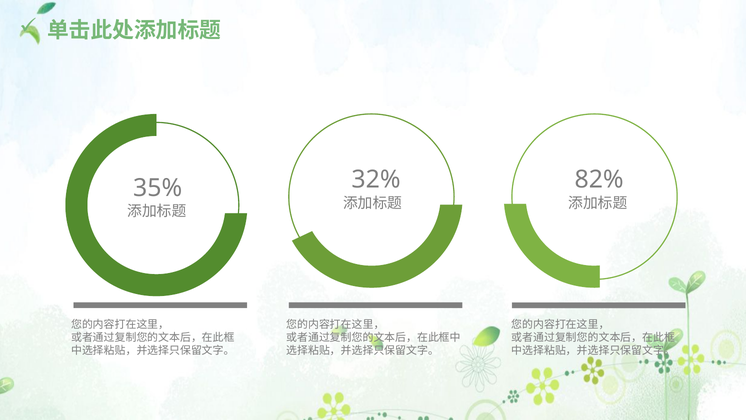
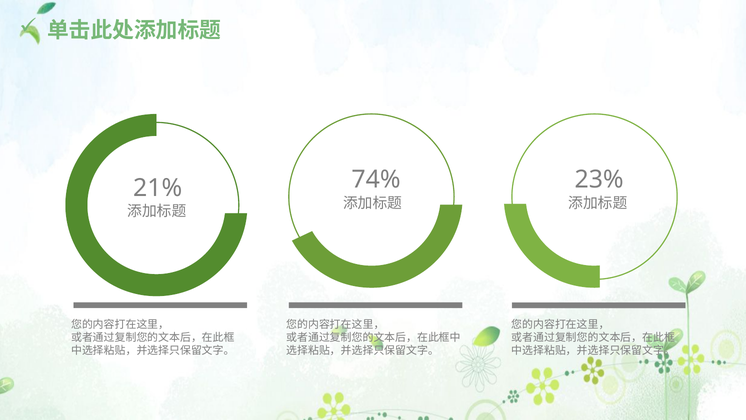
32%: 32% -> 74%
82%: 82% -> 23%
35%: 35% -> 21%
